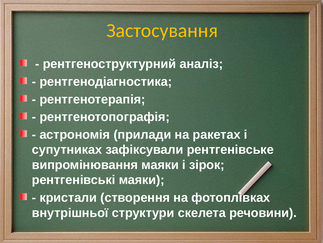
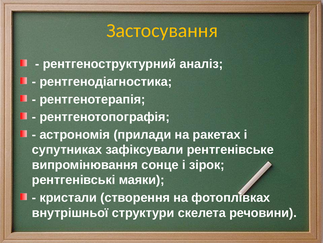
випромінювання маяки: маяки -> сонце
